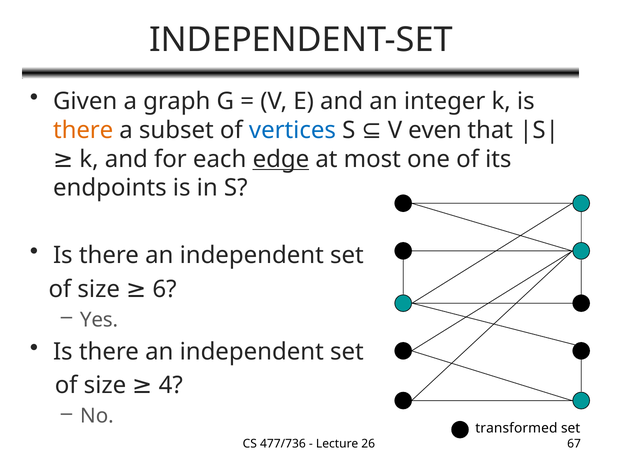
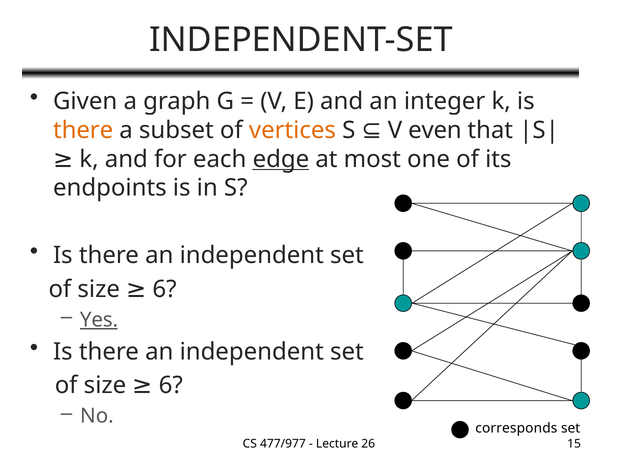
vertices colour: blue -> orange
Yes underline: none -> present
4 at (171, 385): 4 -> 6
transformed: transformed -> corresponds
477/736: 477/736 -> 477/977
67: 67 -> 15
